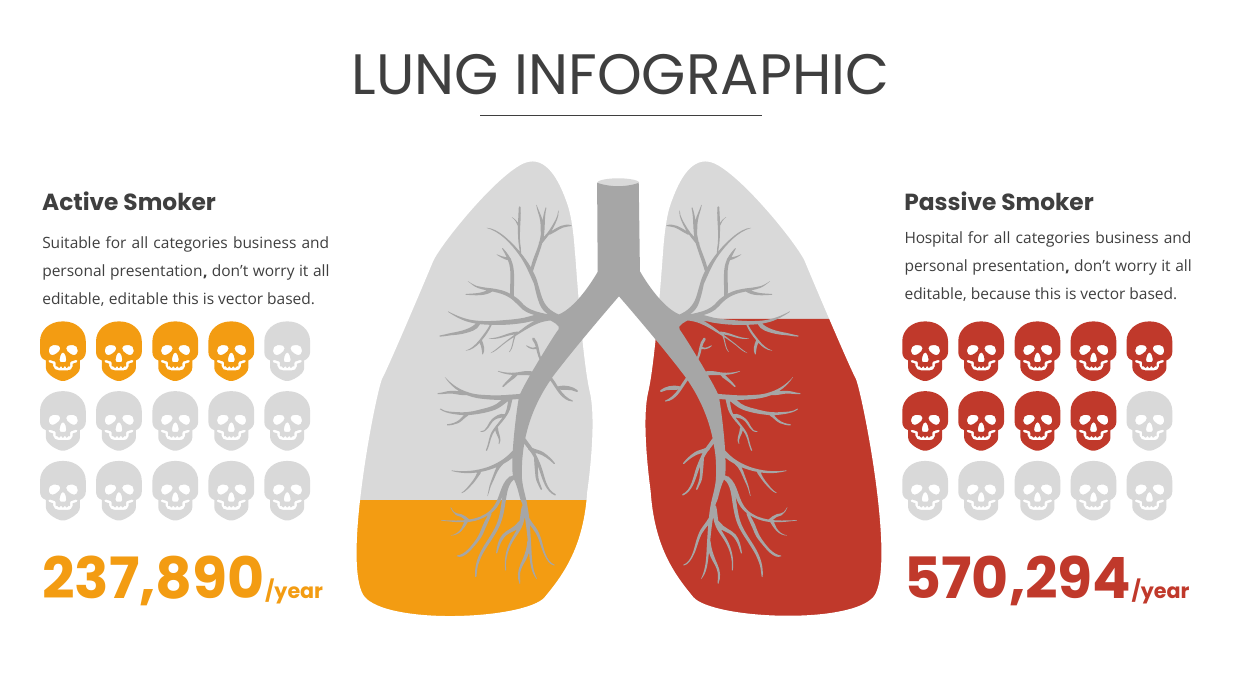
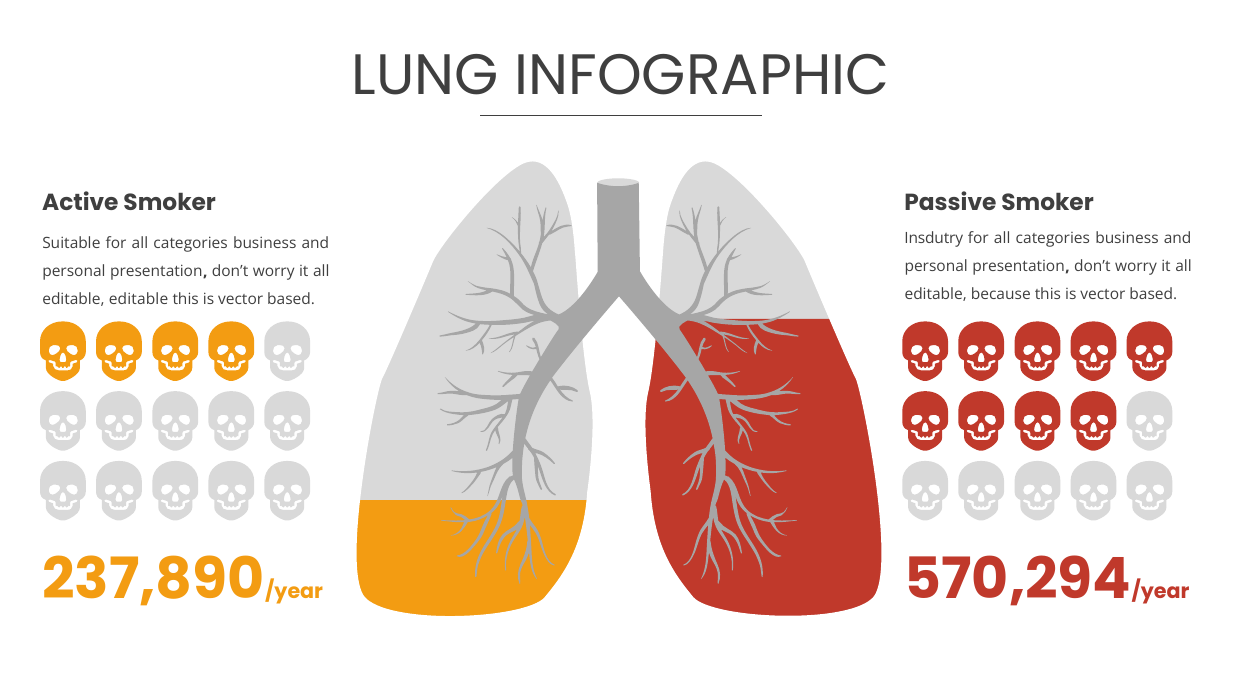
Hospital: Hospital -> Insdutry
